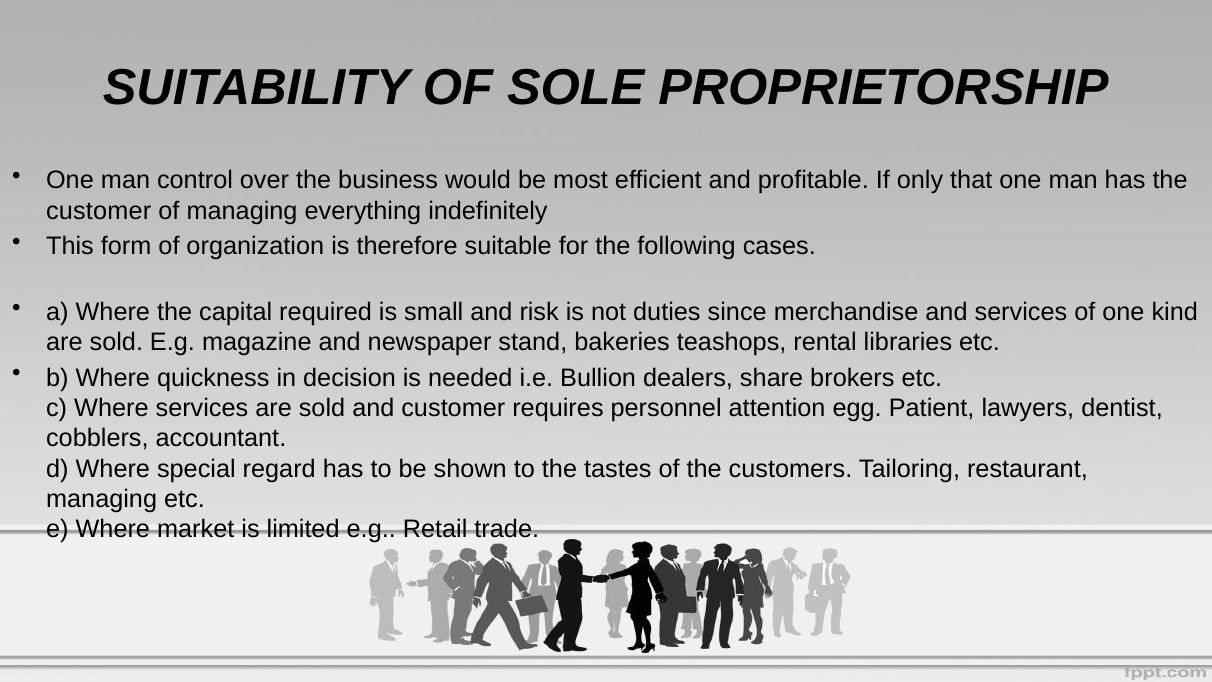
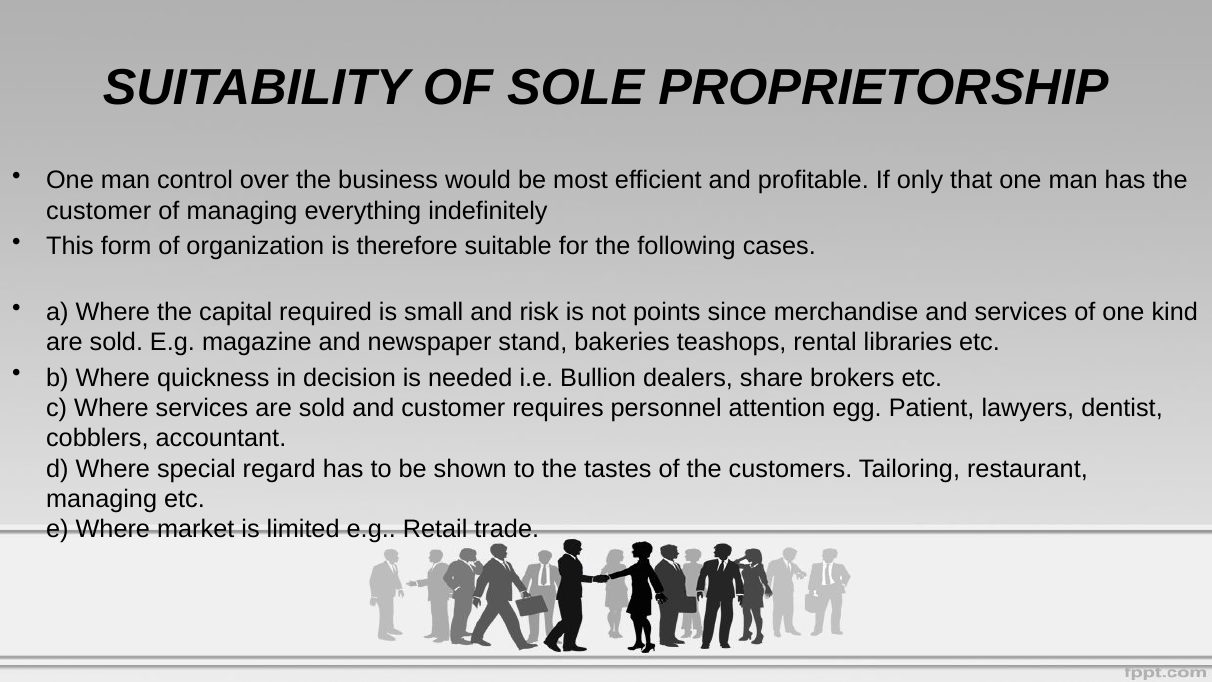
duties: duties -> points
